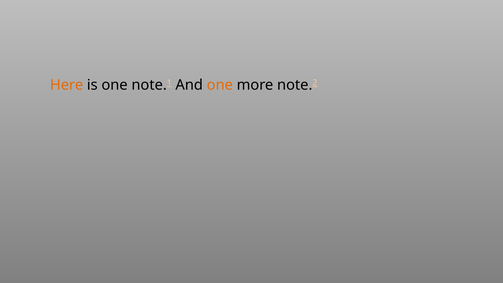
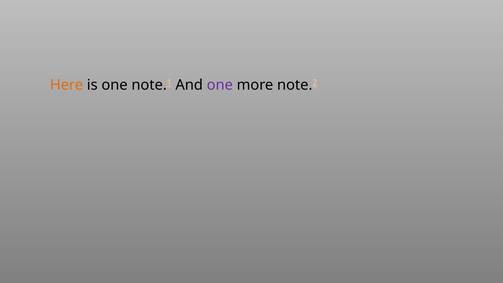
one at (220, 85) colour: orange -> purple
